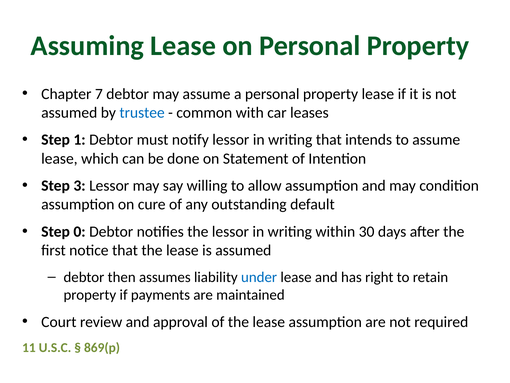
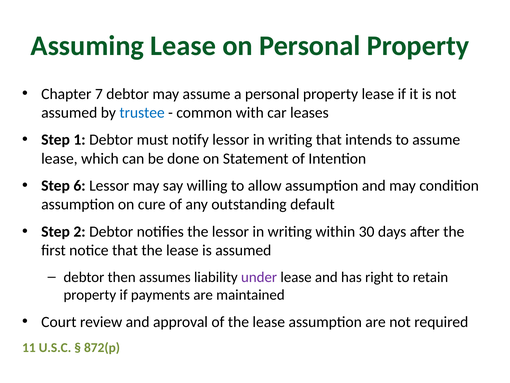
3: 3 -> 6
0: 0 -> 2
under colour: blue -> purple
869(p: 869(p -> 872(p
